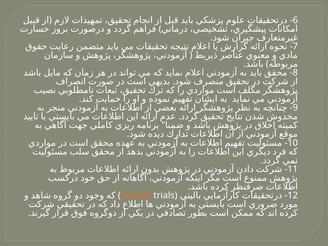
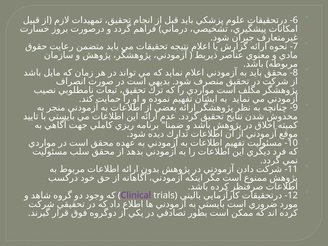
Clinical colour: orange -> purple
